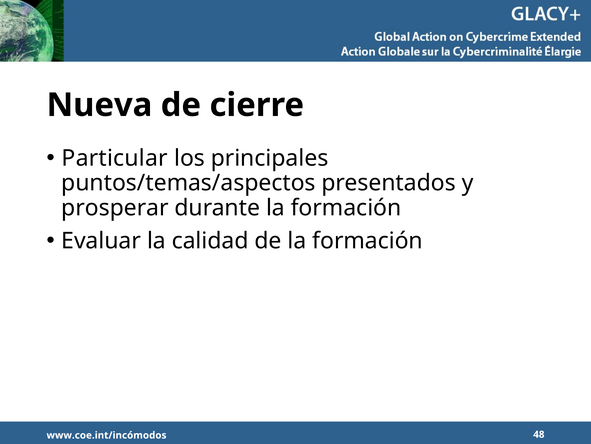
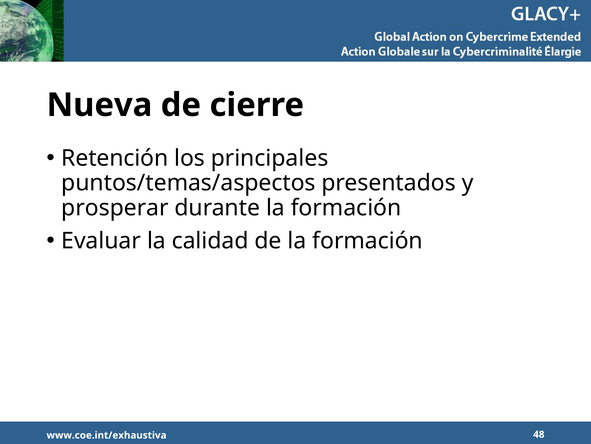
Particular: Particular -> Retención
www.coe.int/incómodos: www.coe.int/incómodos -> www.coe.int/exhaustiva
